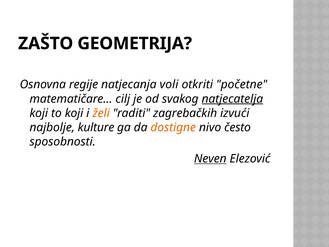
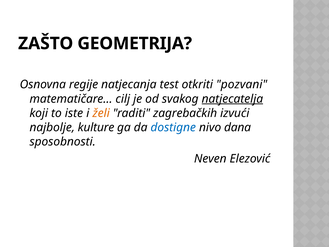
voli: voli -> test
početne: početne -> pozvani
to koji: koji -> iste
dostigne colour: orange -> blue
često: često -> dana
Neven underline: present -> none
